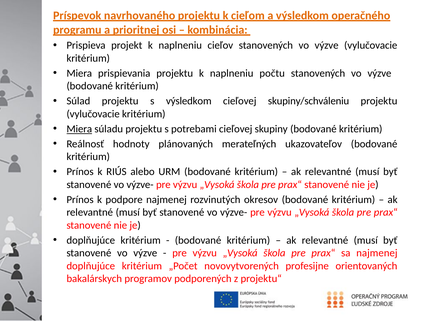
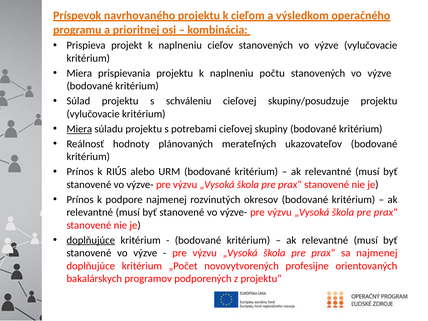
s výsledkom: výsledkom -> schváleniu
skupiny/schváleniu: skupiny/schváleniu -> skupiny/posudzuje
doplňujúce at (91, 240) underline: none -> present
